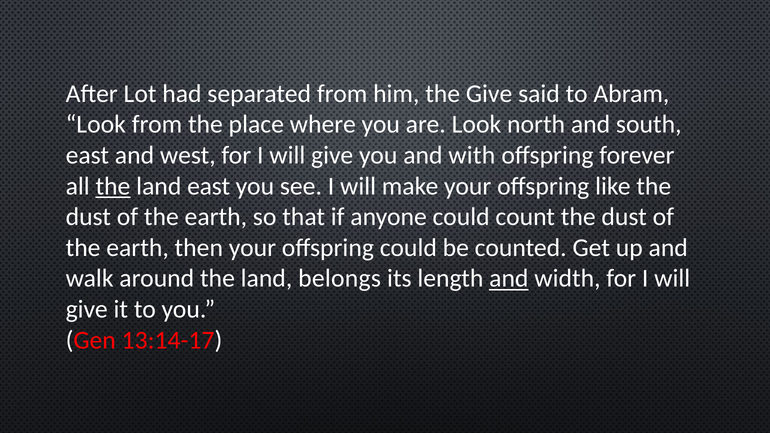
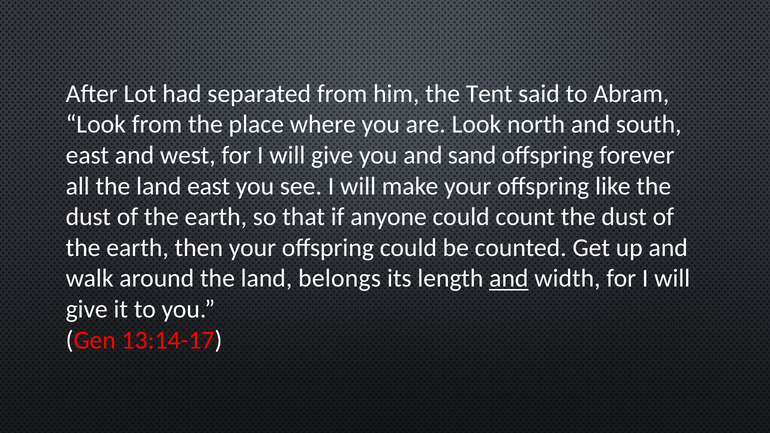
the Give: Give -> Tent
with: with -> sand
the at (113, 186) underline: present -> none
